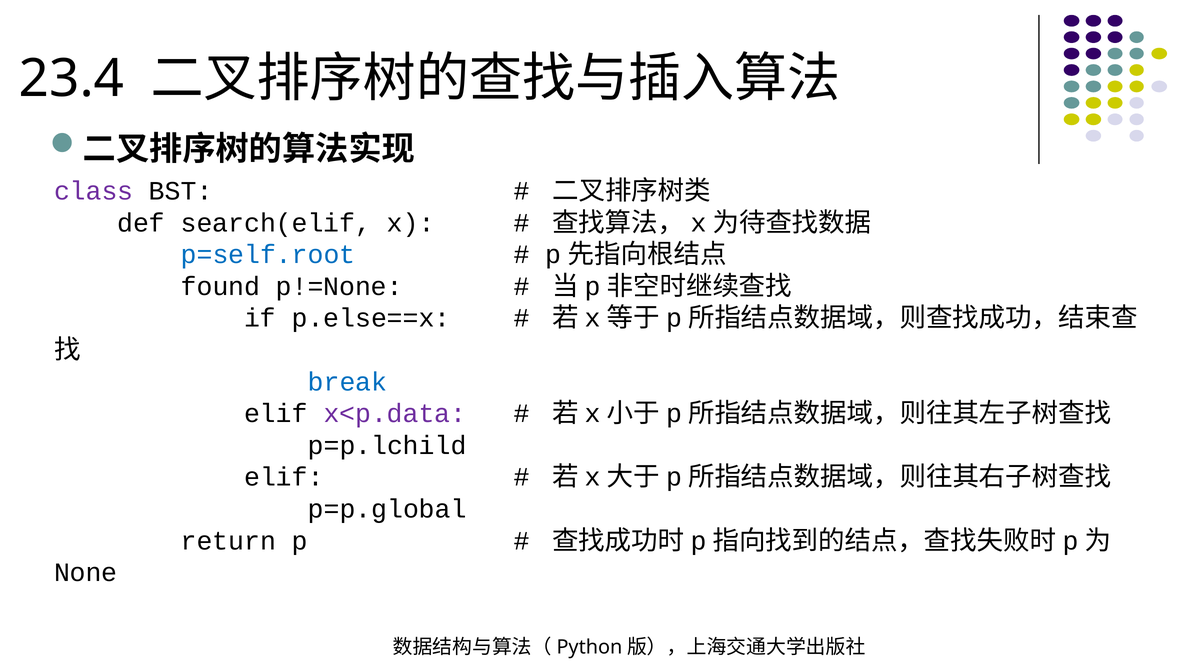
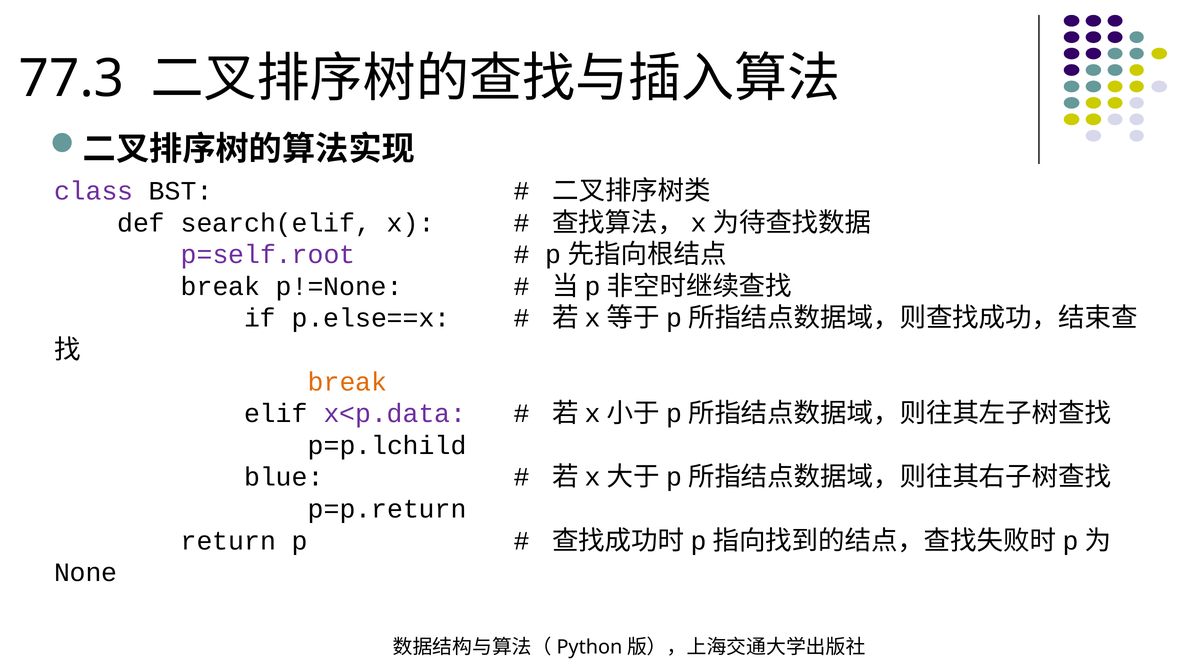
23.4: 23.4 -> 77.3
p=self.root colour: blue -> purple
found at (221, 286): found -> break
break at (348, 382) colour: blue -> orange
elif at (284, 477): elif -> blue
p=p.global: p=p.global -> p=p.return
